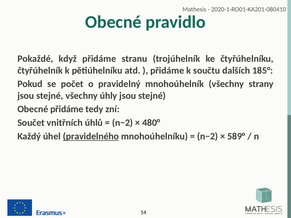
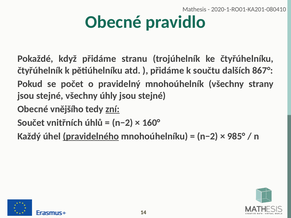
185°: 185° -> 867°
Obecné přidáme: přidáme -> vnějšího
zní underline: none -> present
480°: 480° -> 160°
589°: 589° -> 985°
